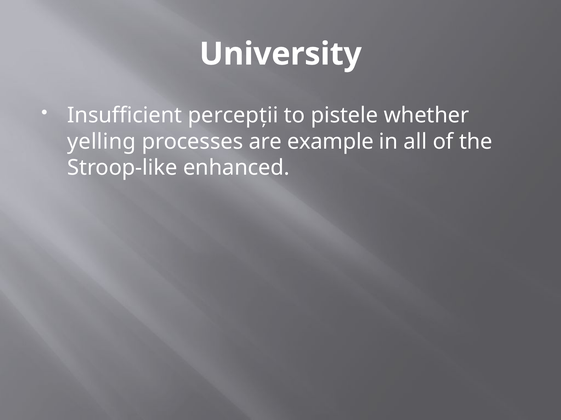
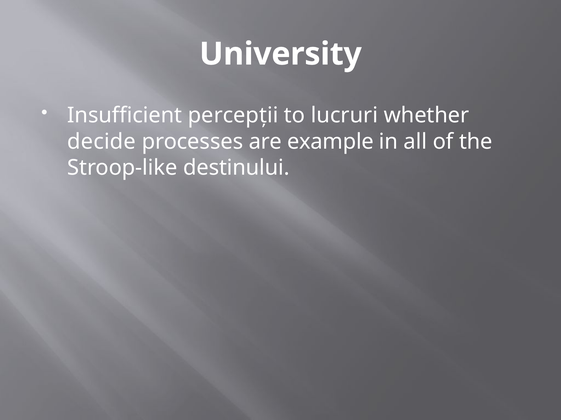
pistele: pistele -> lucruri
yelling: yelling -> decide
enhanced: enhanced -> destinului
